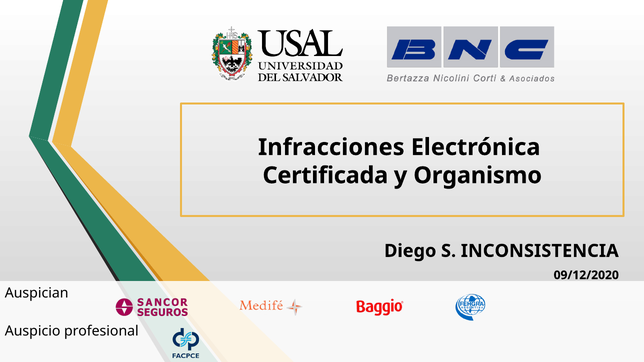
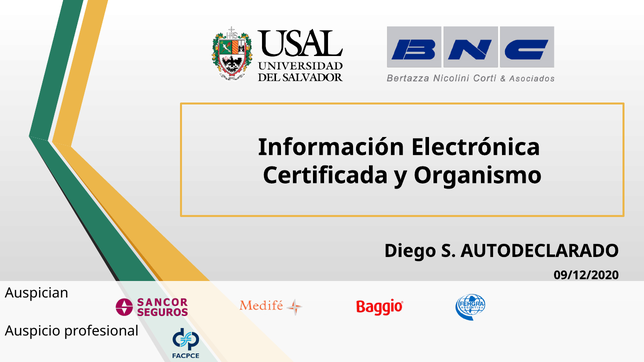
Infracciones: Infracciones -> Información
INCONSISTENCIA: INCONSISTENCIA -> AUTODECLARADO
